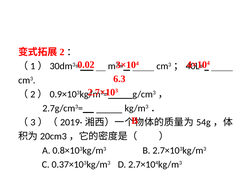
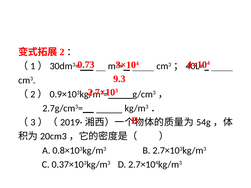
0.02: 0.02 -> 0.73
6.3: 6.3 -> 9.3
